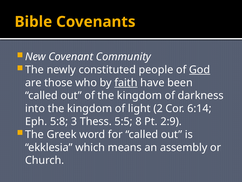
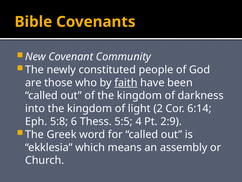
God underline: present -> none
3: 3 -> 6
8: 8 -> 4
